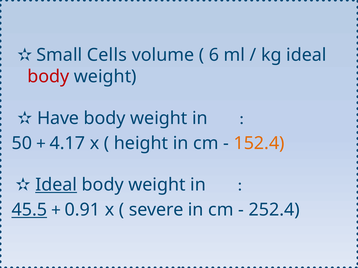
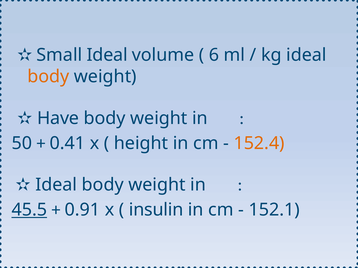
Small Cells: Cells -> Ideal
body at (48, 77) colour: red -> orange
4.17: 4.17 -> 0.41
Ideal at (56, 185) underline: present -> none
severe: severe -> insulin
252.4: 252.4 -> 152.1
